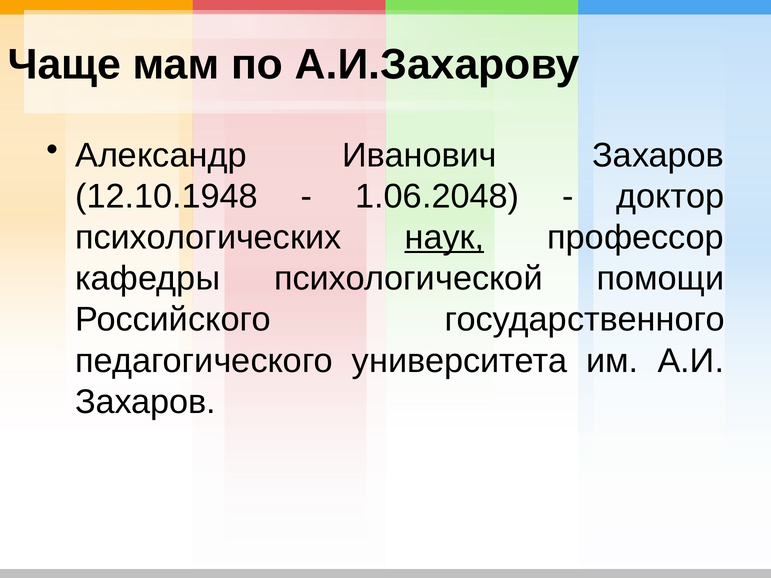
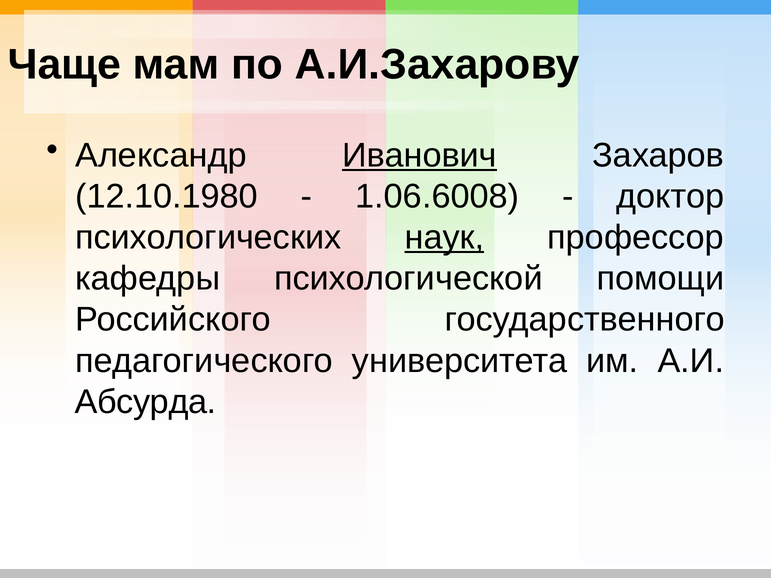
Иванович underline: none -> present
12.10.1948: 12.10.1948 -> 12.10.1980
1.06.2048: 1.06.2048 -> 1.06.6008
Захаров at (145, 402): Захаров -> Абсурда
